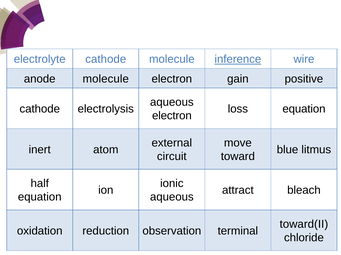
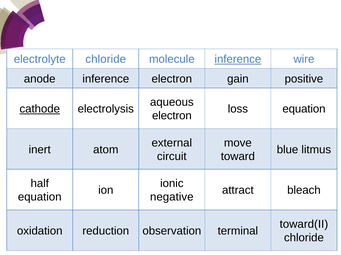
electrolyte cathode: cathode -> chloride
anode molecule: molecule -> inference
cathode at (40, 109) underline: none -> present
aqueous at (172, 198): aqueous -> negative
